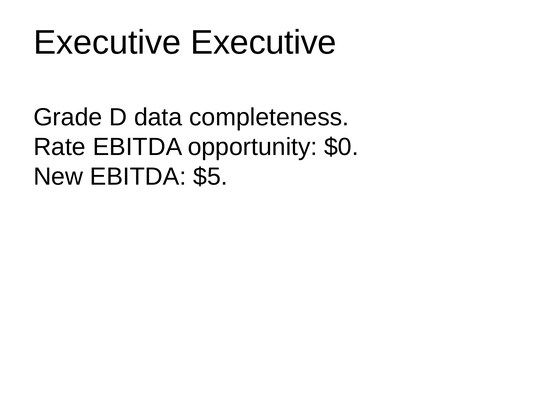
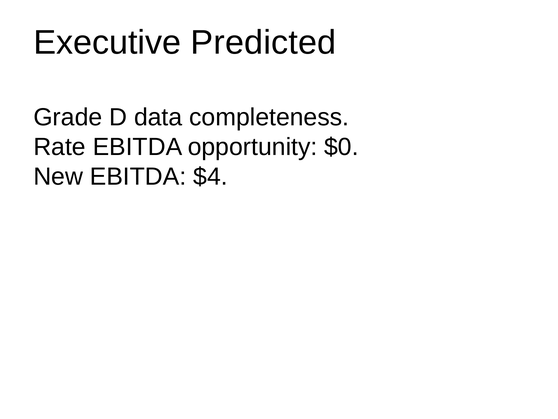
Executive Executive: Executive -> Predicted
$5: $5 -> $4
